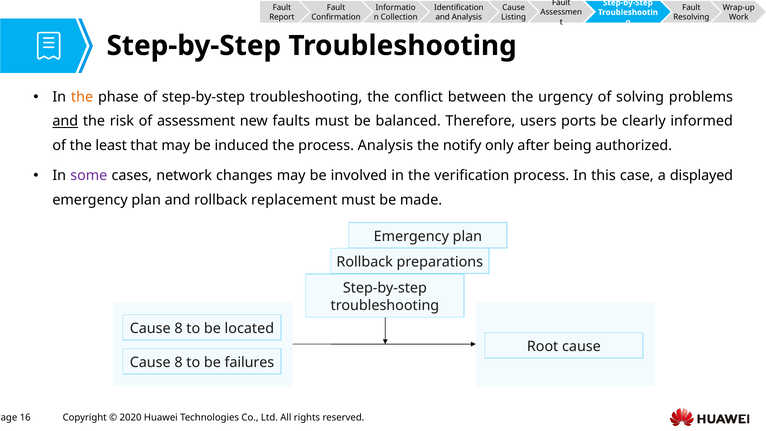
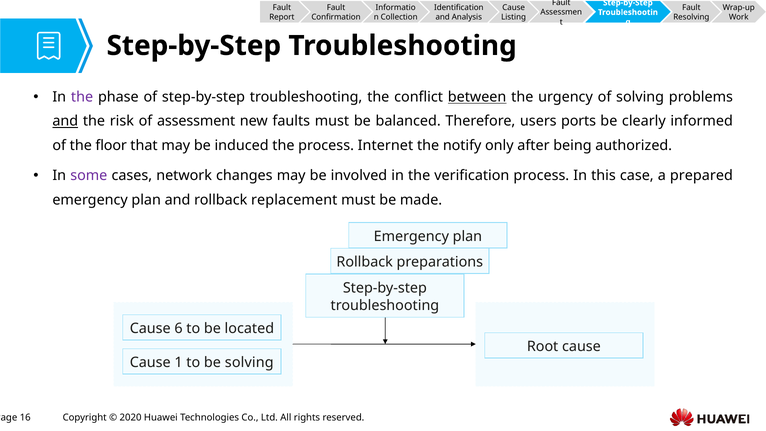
the at (82, 97) colour: orange -> purple
between underline: none -> present
least: least -> floor
process Analysis: Analysis -> Internet
displayed: displayed -> prepared
8 at (179, 328): 8 -> 6
8 at (179, 362): 8 -> 1
be failures: failures -> solving
